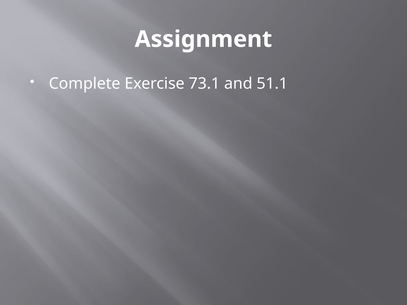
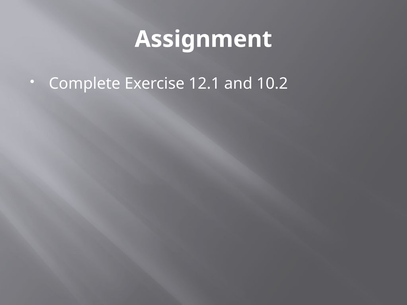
73.1: 73.1 -> 12.1
51.1: 51.1 -> 10.2
